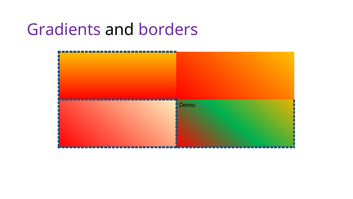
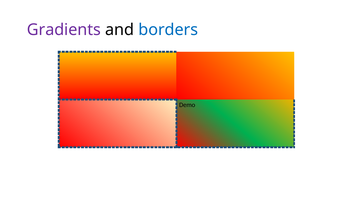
borders colour: purple -> blue
